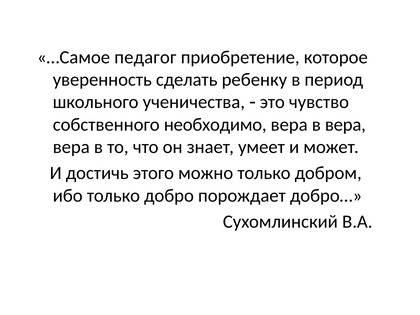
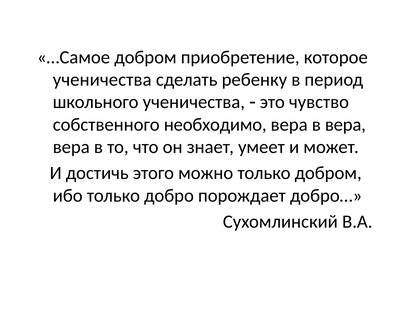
…Самое педагог: педагог -> добром
уверенность at (102, 80): уверенность -> ученичества
